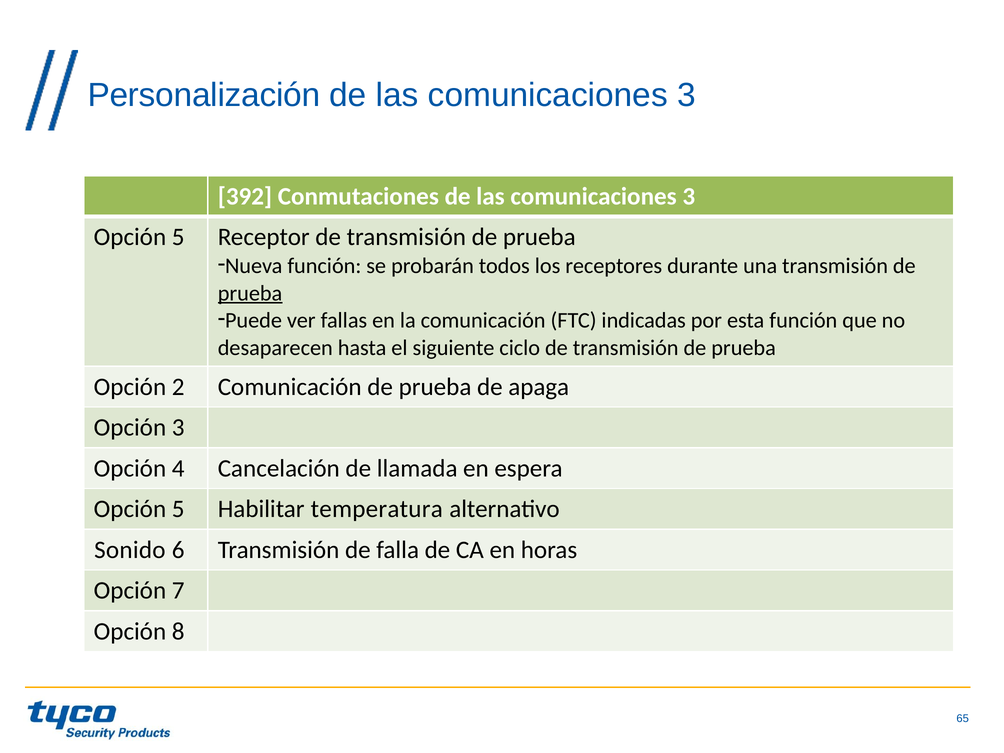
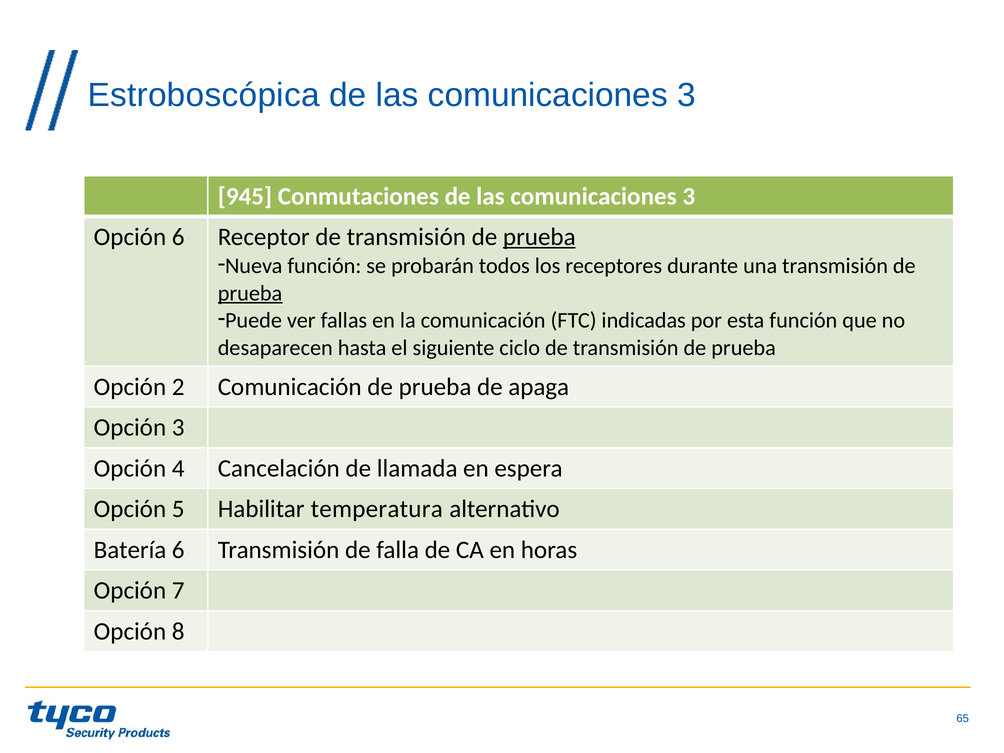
Personalización: Personalización -> Estroboscópica
392: 392 -> 945
5 at (178, 237): 5 -> 6
prueba at (539, 237) underline: none -> present
Sonido: Sonido -> Batería
